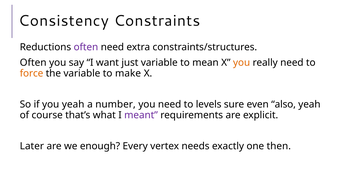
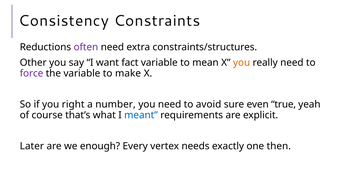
Often at (33, 63): Often -> Other
just: just -> fact
force colour: orange -> purple
you yeah: yeah -> right
levels: levels -> avoid
also: also -> true
meant colour: purple -> blue
